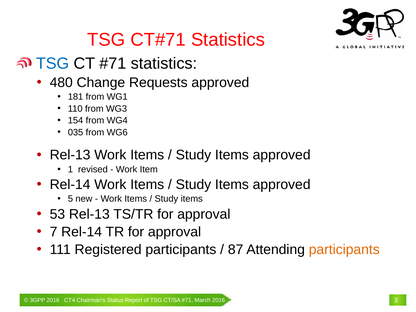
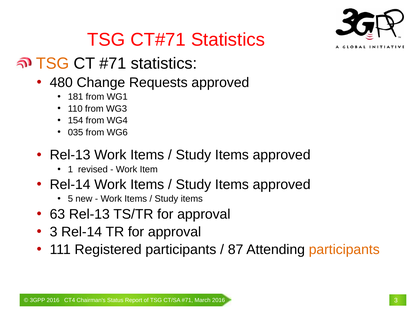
TSG at (53, 63) colour: blue -> orange
53: 53 -> 63
7 at (54, 232): 7 -> 3
